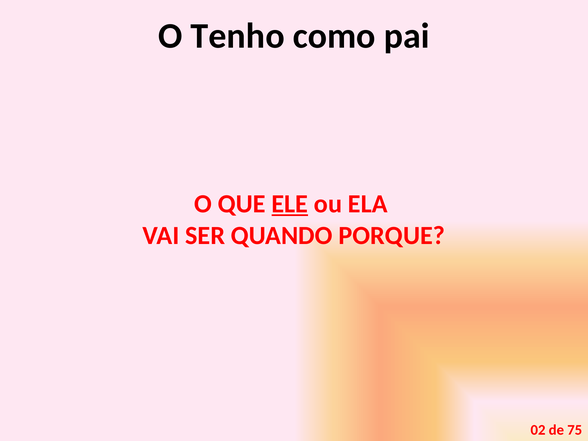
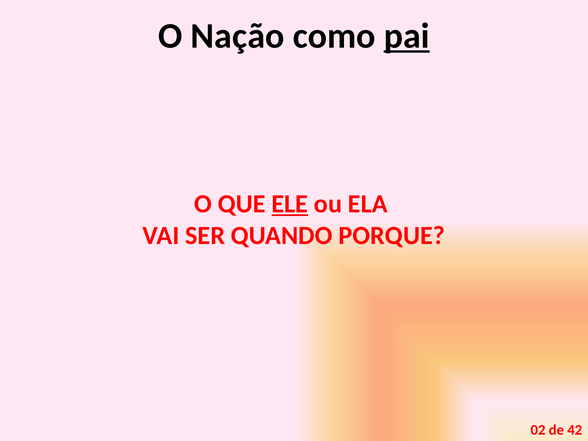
Tenho: Tenho -> Nação
pai underline: none -> present
75: 75 -> 42
